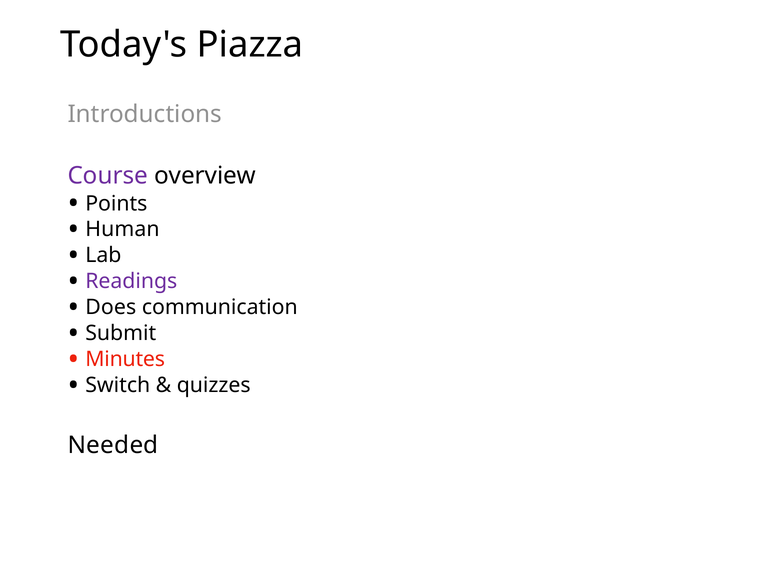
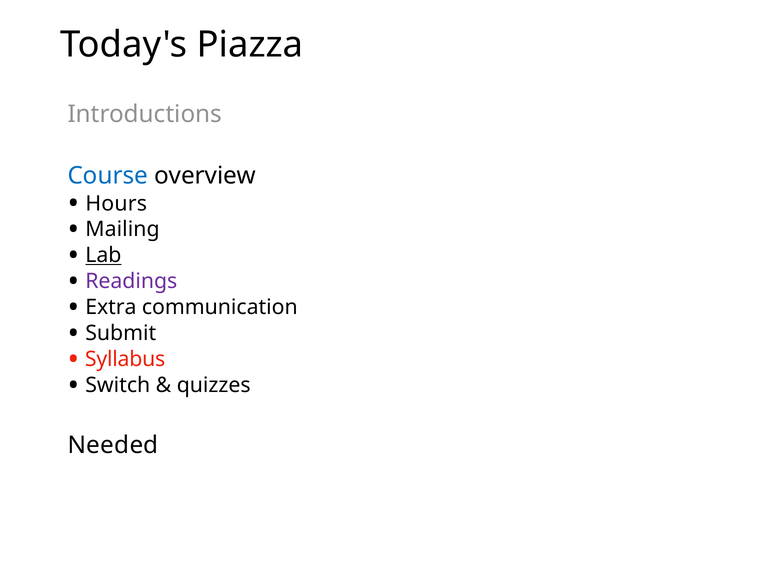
Course colour: purple -> blue
Points: Points -> Hours
Human: Human -> Mailing
Lab underline: none -> present
Does: Does -> Extra
Minutes: Minutes -> Syllabus
